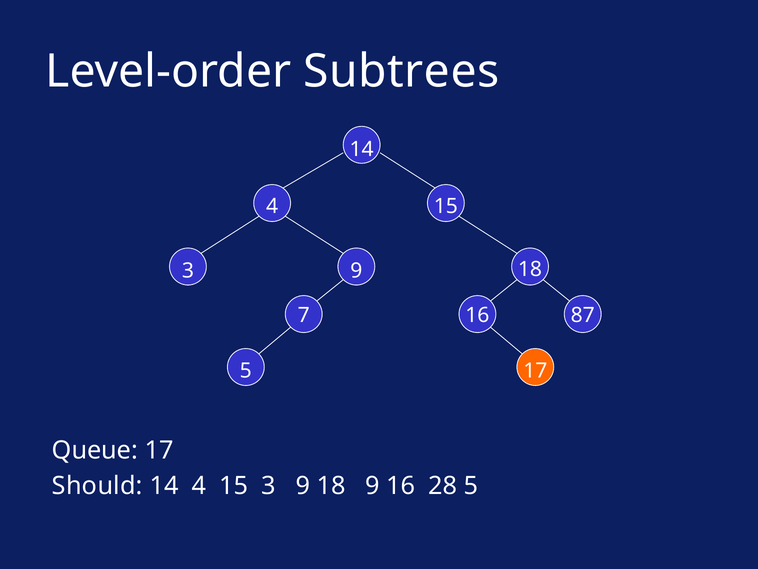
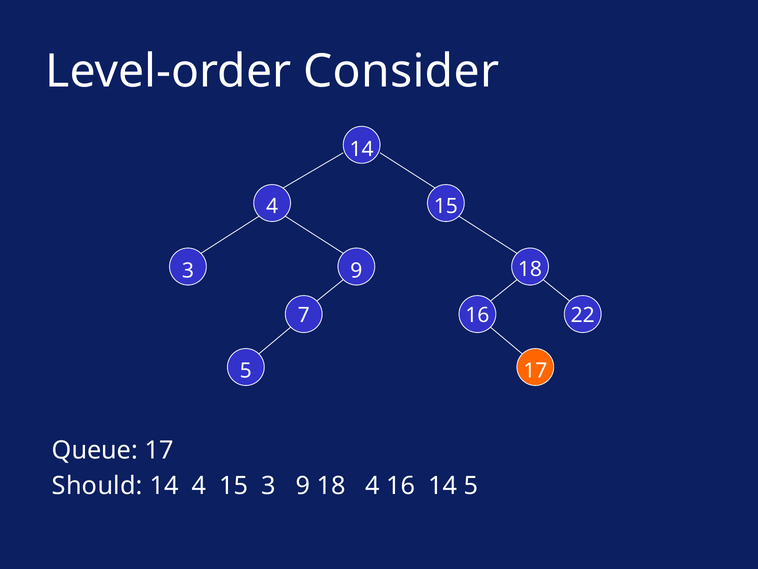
Subtrees: Subtrees -> Consider
87: 87 -> 22
18 9: 9 -> 4
16 28: 28 -> 14
